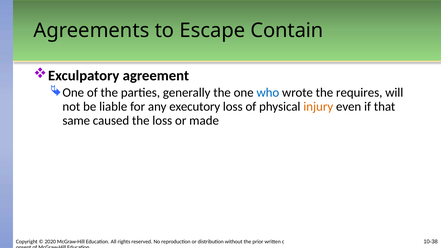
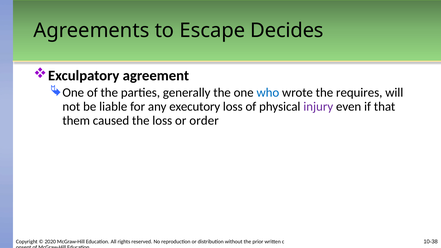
Contain: Contain -> Decides
injury colour: orange -> purple
same: same -> them
made: made -> order
